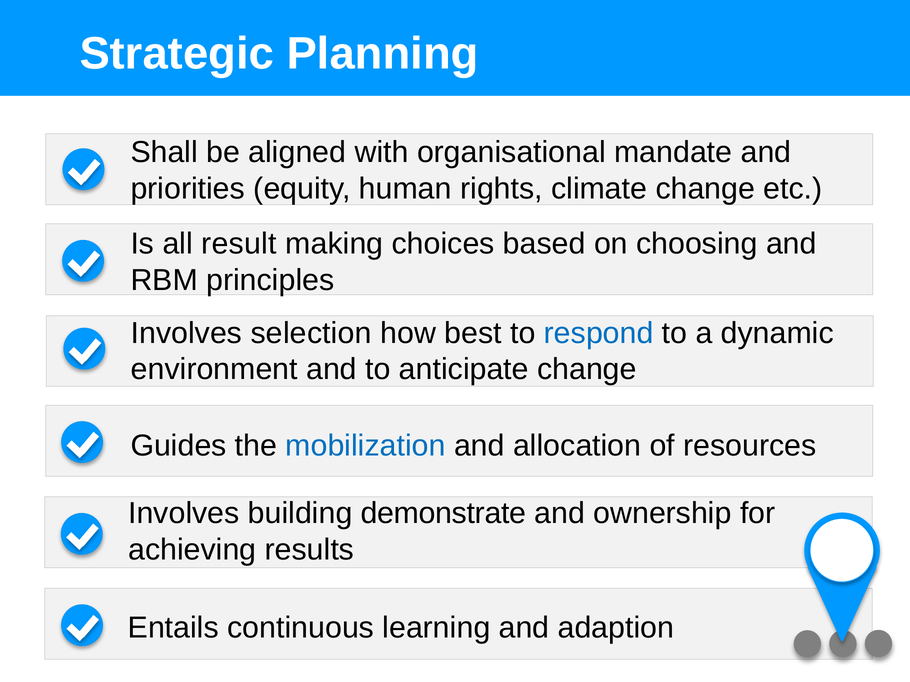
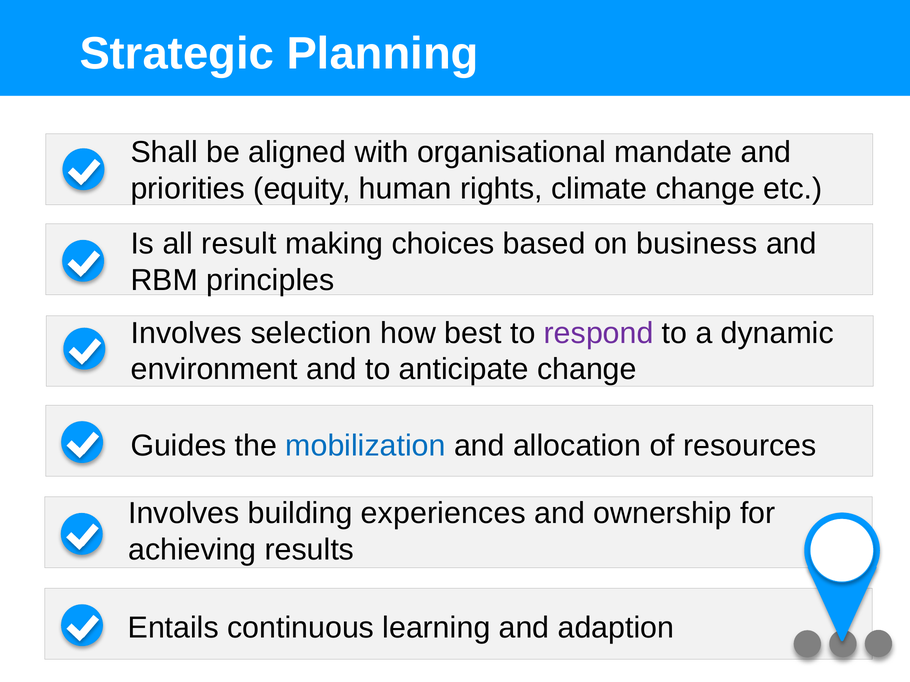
choosing: choosing -> business
respond colour: blue -> purple
demonstrate: demonstrate -> experiences
